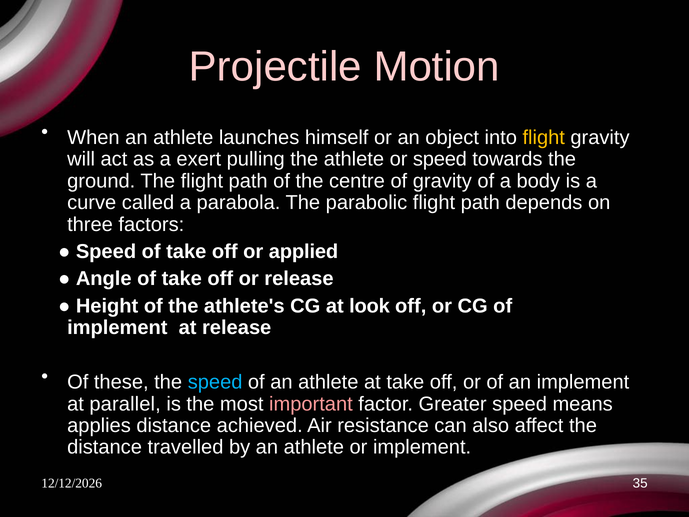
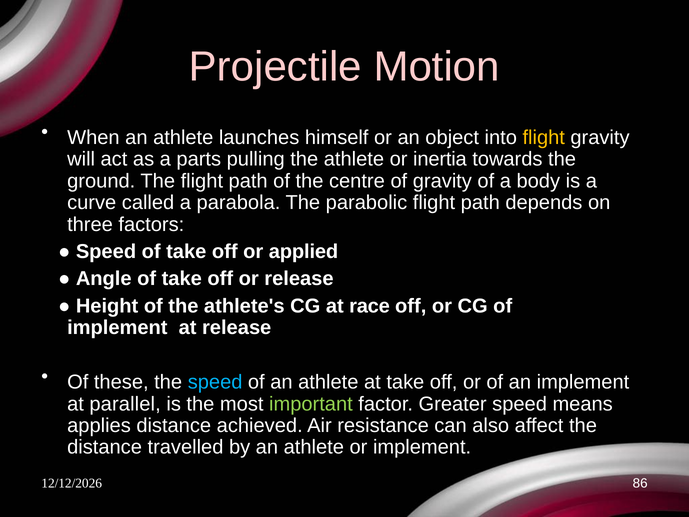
exert: exert -> parts
or speed: speed -> inertia
look: look -> race
important colour: pink -> light green
35: 35 -> 86
